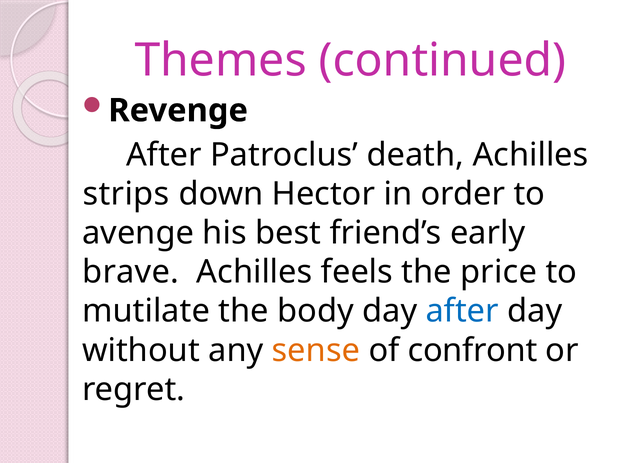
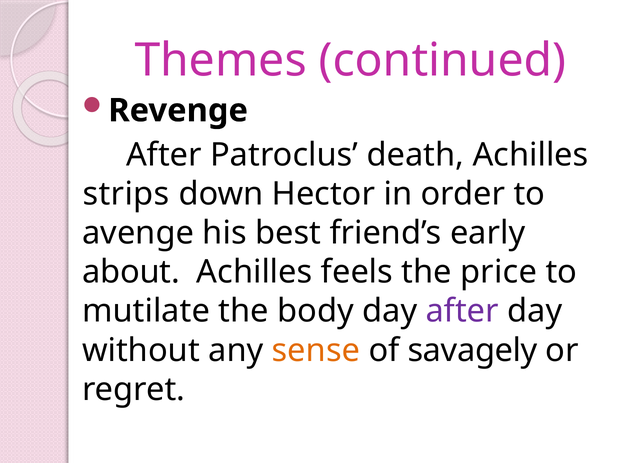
brave: brave -> about
after at (462, 312) colour: blue -> purple
confront: confront -> savagely
